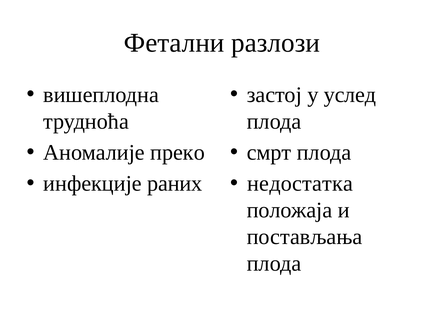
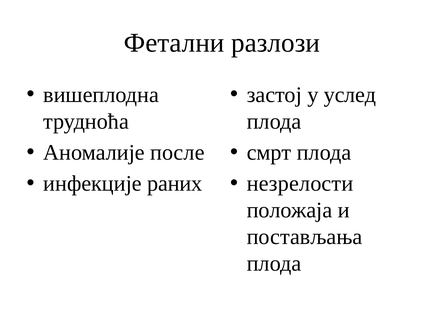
преко: преко -> после
недостатка: недостатка -> нeзрeлoсти
